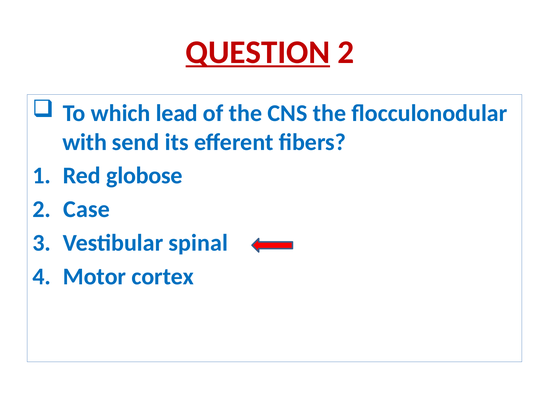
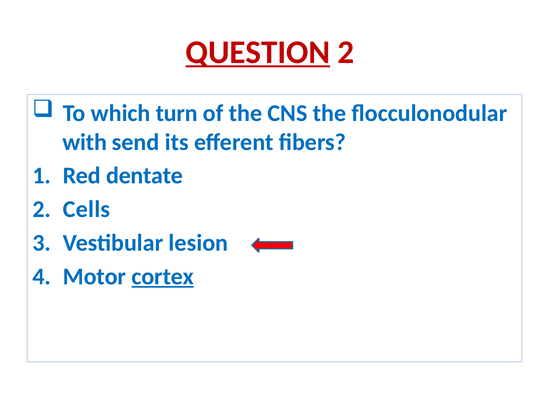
lead: lead -> turn
globose: globose -> dentate
Case: Case -> Cells
spinal: spinal -> lesion
cortex underline: none -> present
